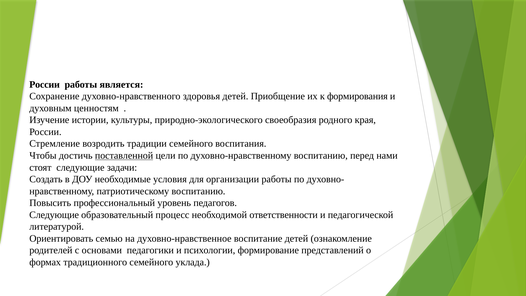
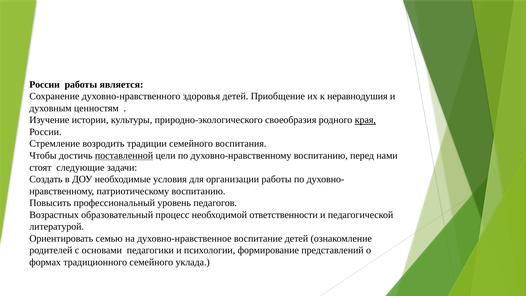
формирования: формирования -> неравнодушия
края underline: none -> present
Следующие at (54, 215): Следующие -> Возрастных
